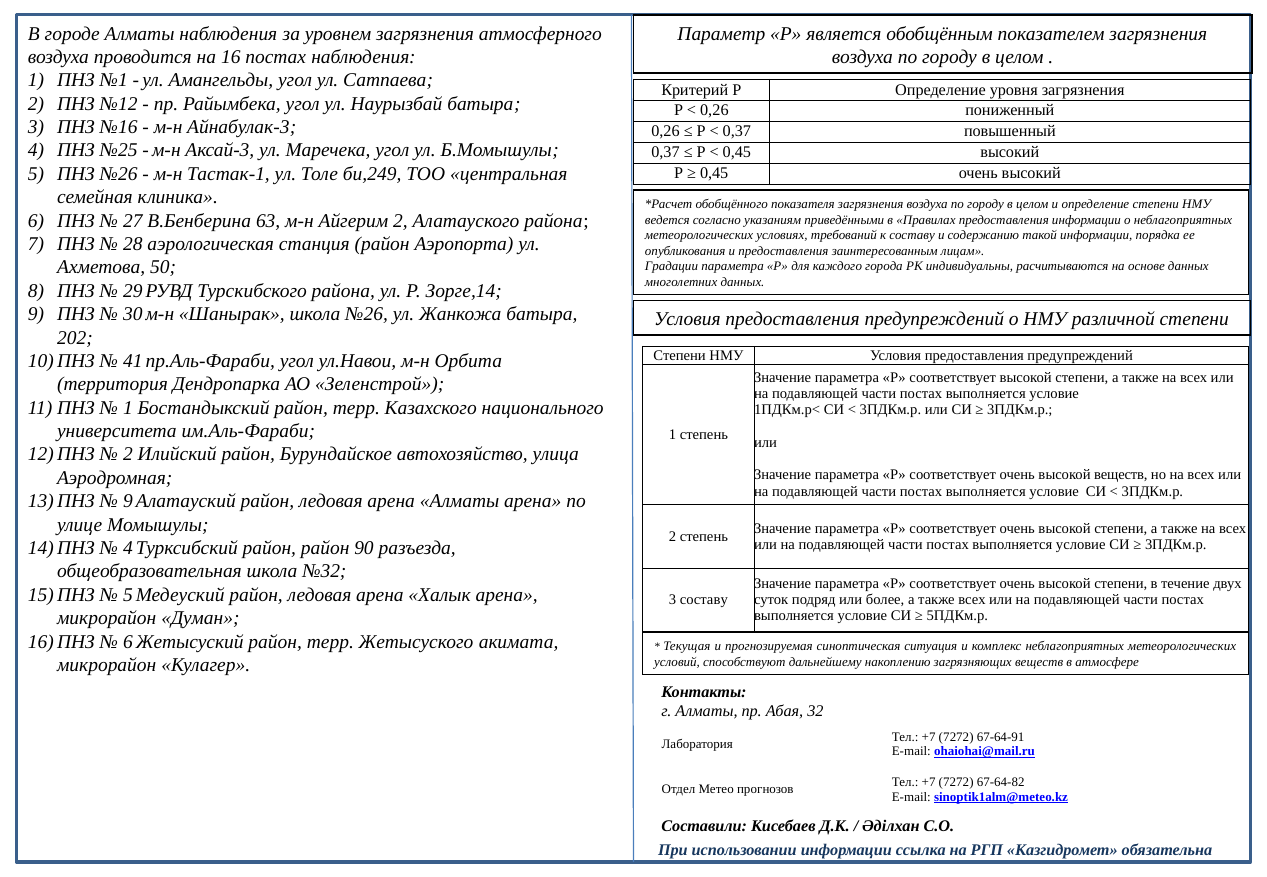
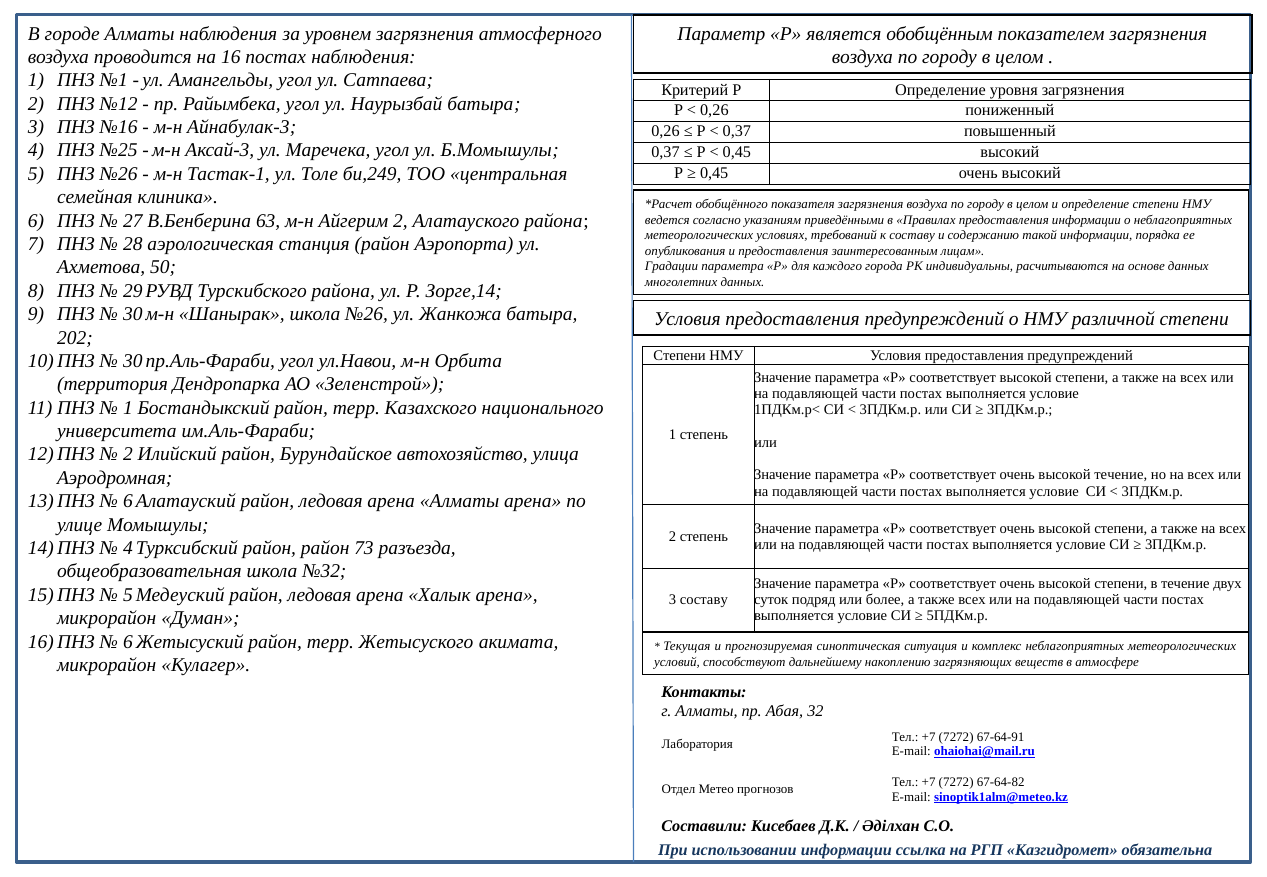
41 at (133, 361): 41 -> 30
высокой веществ: веществ -> течение
9 at (128, 501): 9 -> 6
90: 90 -> 73
